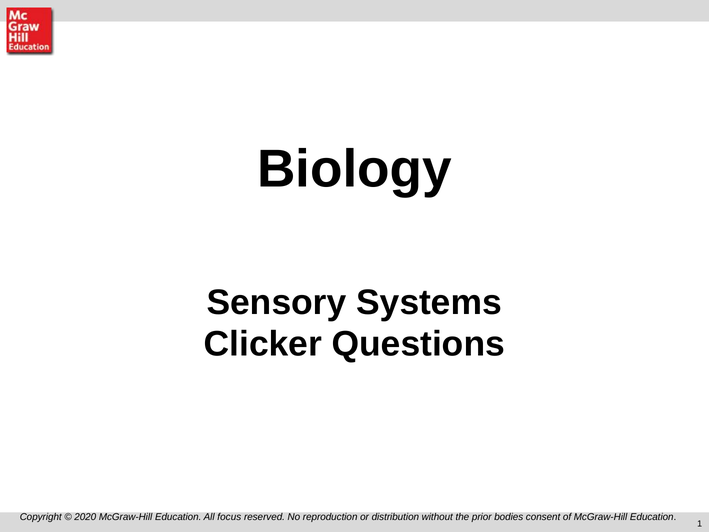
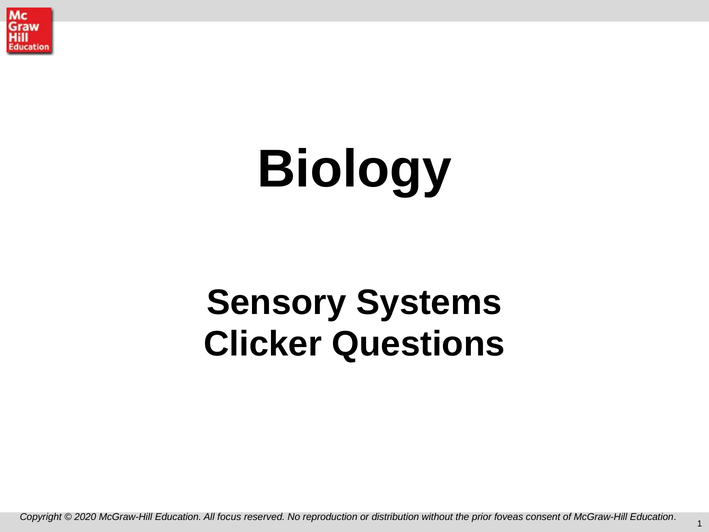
bodies: bodies -> foveas
